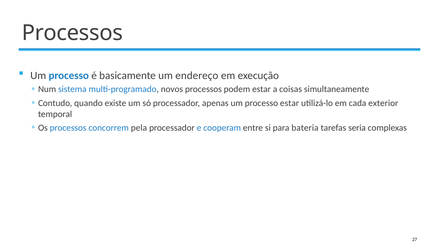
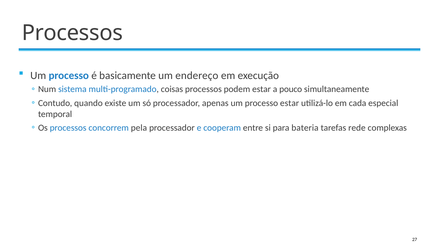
novos: novos -> coisas
coisas: coisas -> pouco
exterior: exterior -> especial
seria: seria -> rede
